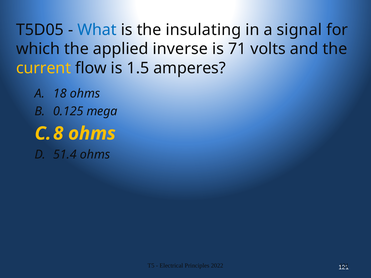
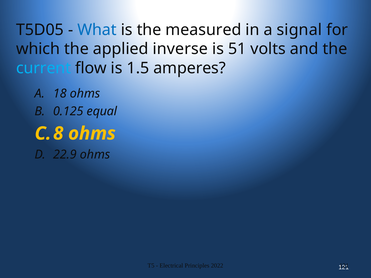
insulating: insulating -> measured
71: 71 -> 51
current colour: yellow -> light blue
mega: mega -> equal
51.4: 51.4 -> 22.9
